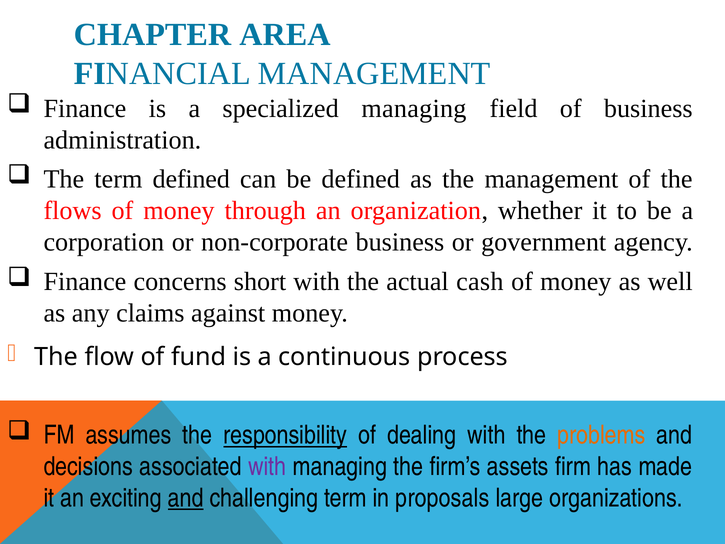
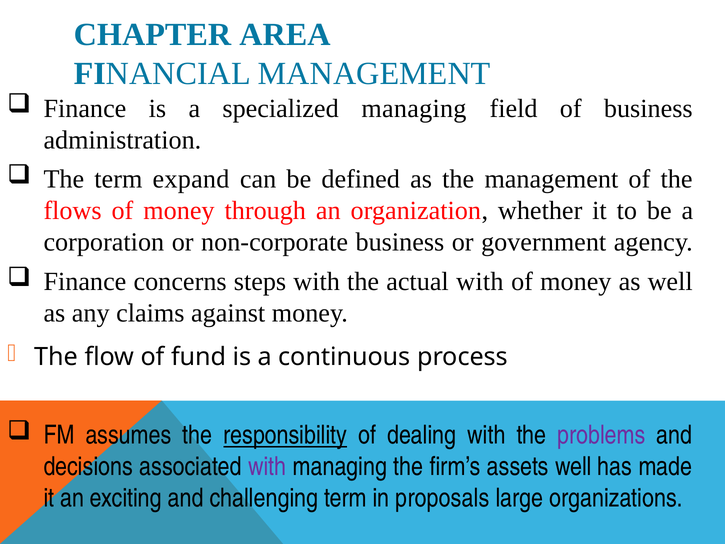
term defined: defined -> expand
short: short -> steps
actual cash: cash -> with
problems colour: orange -> purple
assets firm: firm -> well
and at (186, 498) underline: present -> none
